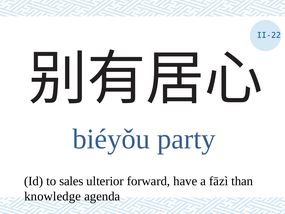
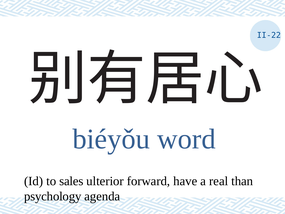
party: party -> word
fāzì: fāzì -> real
knowledge: knowledge -> psychology
